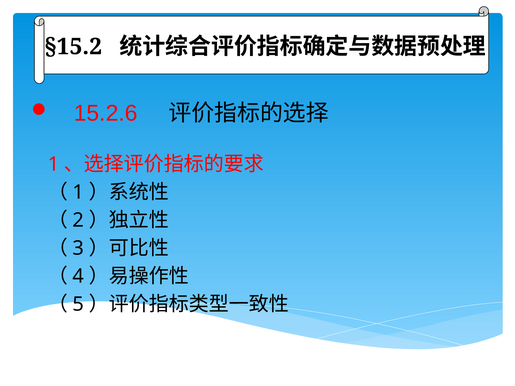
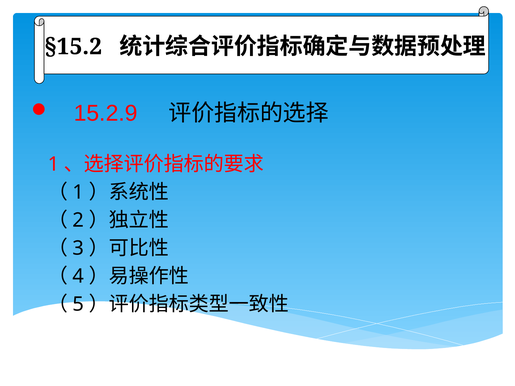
15.2.6: 15.2.6 -> 15.2.9
